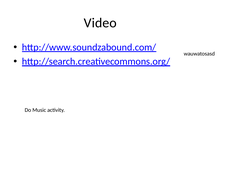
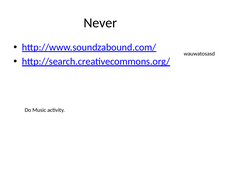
Video: Video -> Never
